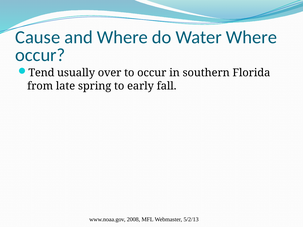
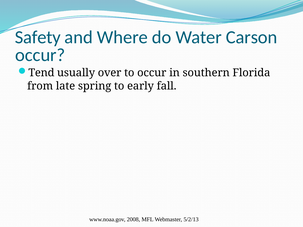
Cause: Cause -> Safety
Water Where: Where -> Carson
